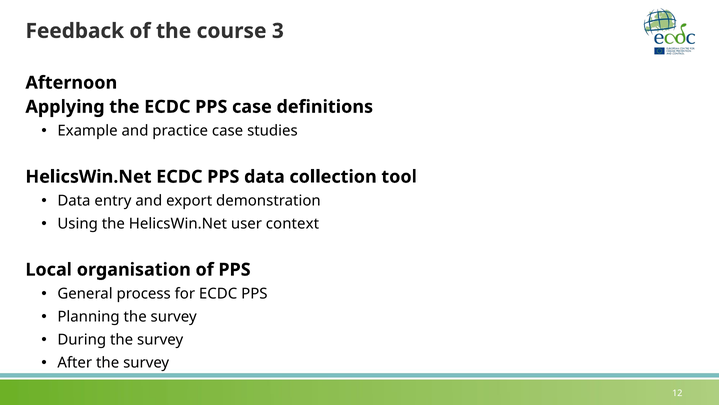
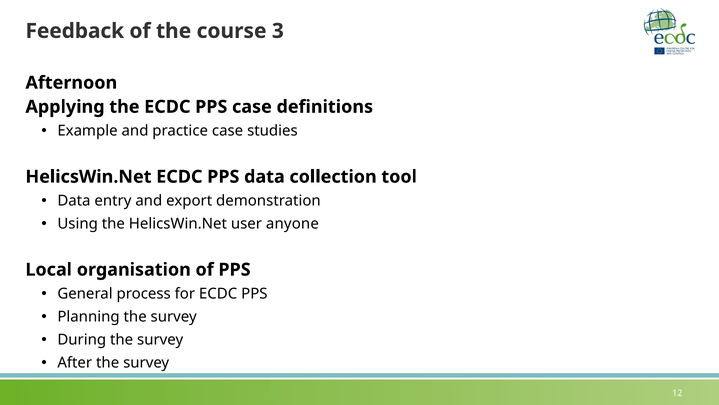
context: context -> anyone
